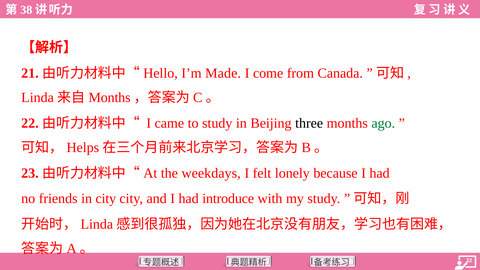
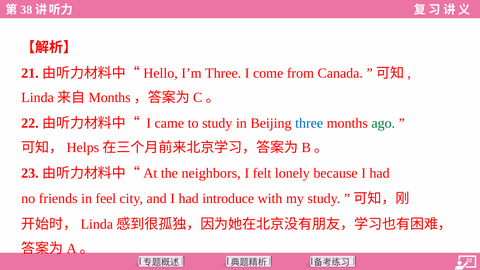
I’m Made: Made -> Three
three at (309, 123) colour: black -> blue
weekdays: weekdays -> neighbors
in city: city -> feel
